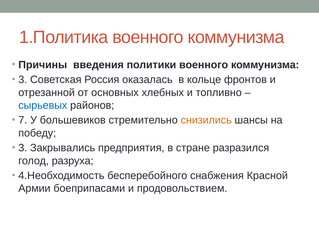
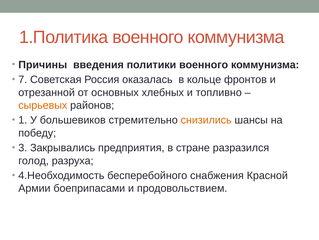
3 at (23, 79): 3 -> 7
сырьевых colour: blue -> orange
7: 7 -> 1
